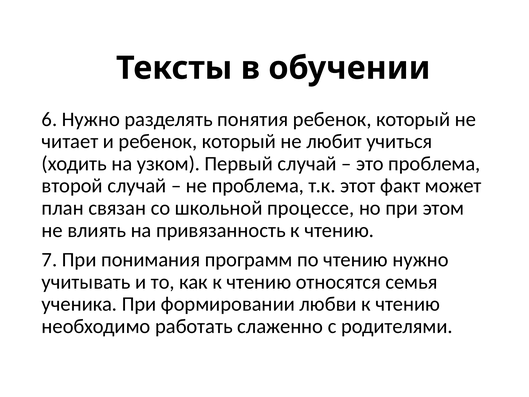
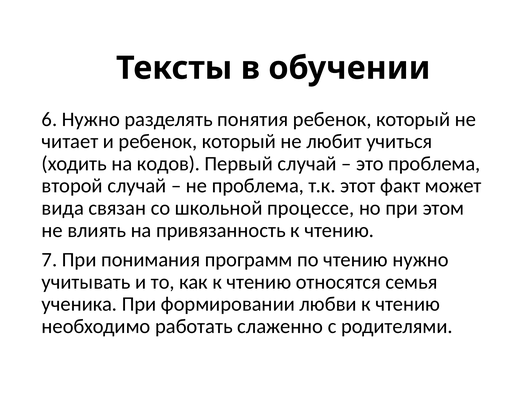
узком: узком -> кодов
план: план -> вида
